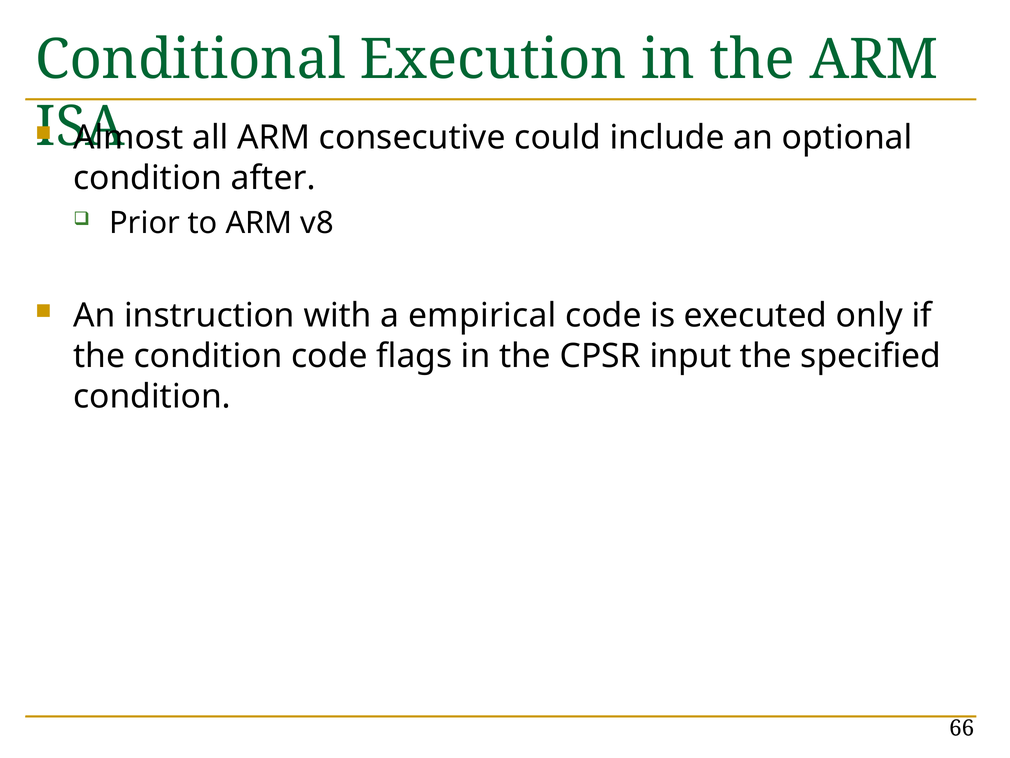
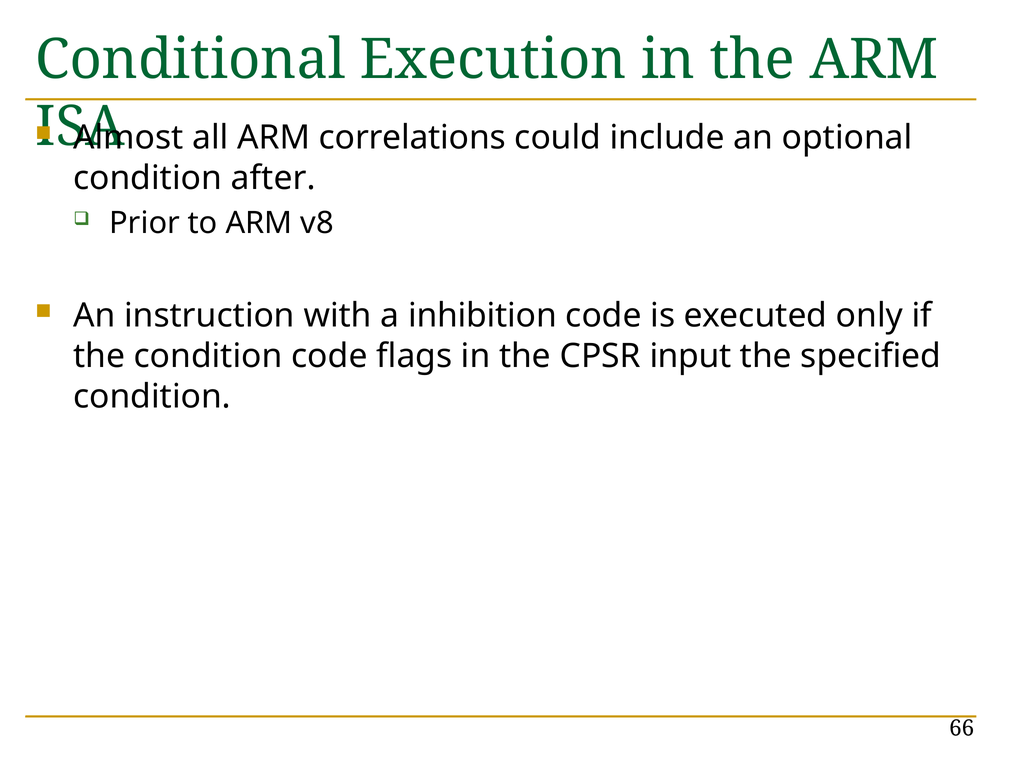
consecutive: consecutive -> correlations
empirical: empirical -> inhibition
